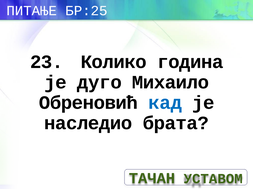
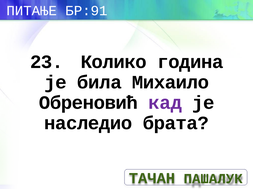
БР:25: БР:25 -> БР:91
дуго: дуго -> била
кад colour: blue -> purple
УСТАВОМ: УСТАВОМ -> ПАШАЛУК
